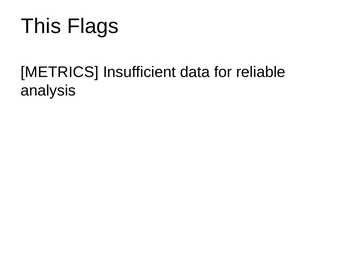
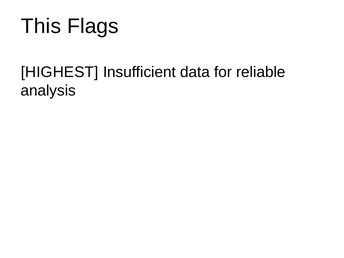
METRICS: METRICS -> HIGHEST
